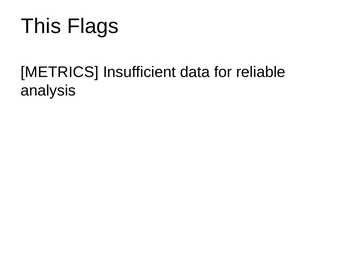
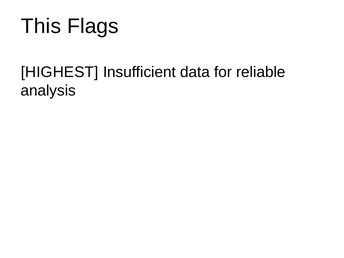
METRICS: METRICS -> HIGHEST
